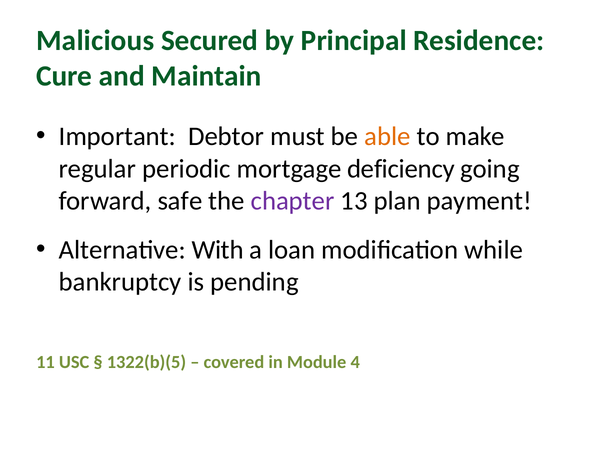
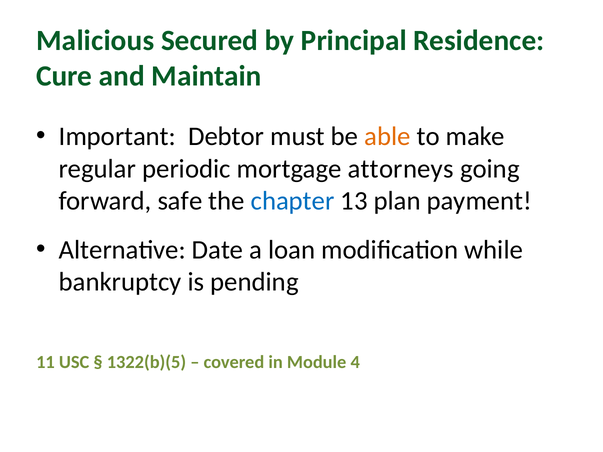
deficiency: deficiency -> attorneys
chapter colour: purple -> blue
With: With -> Date
